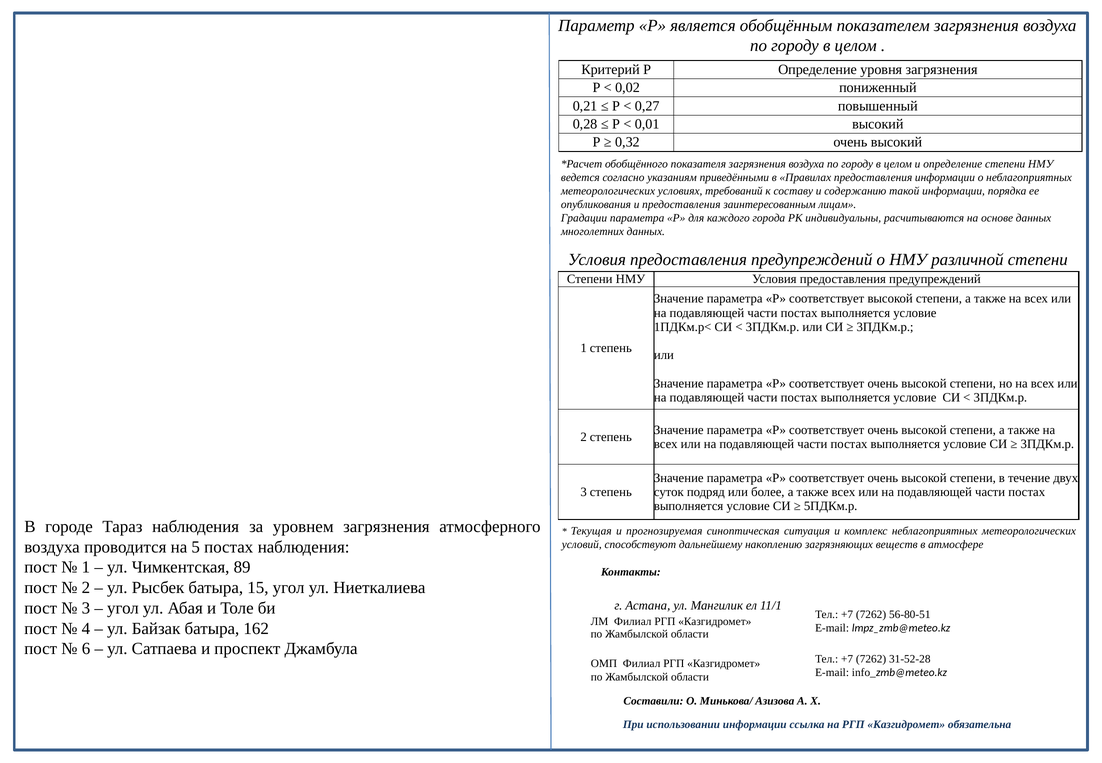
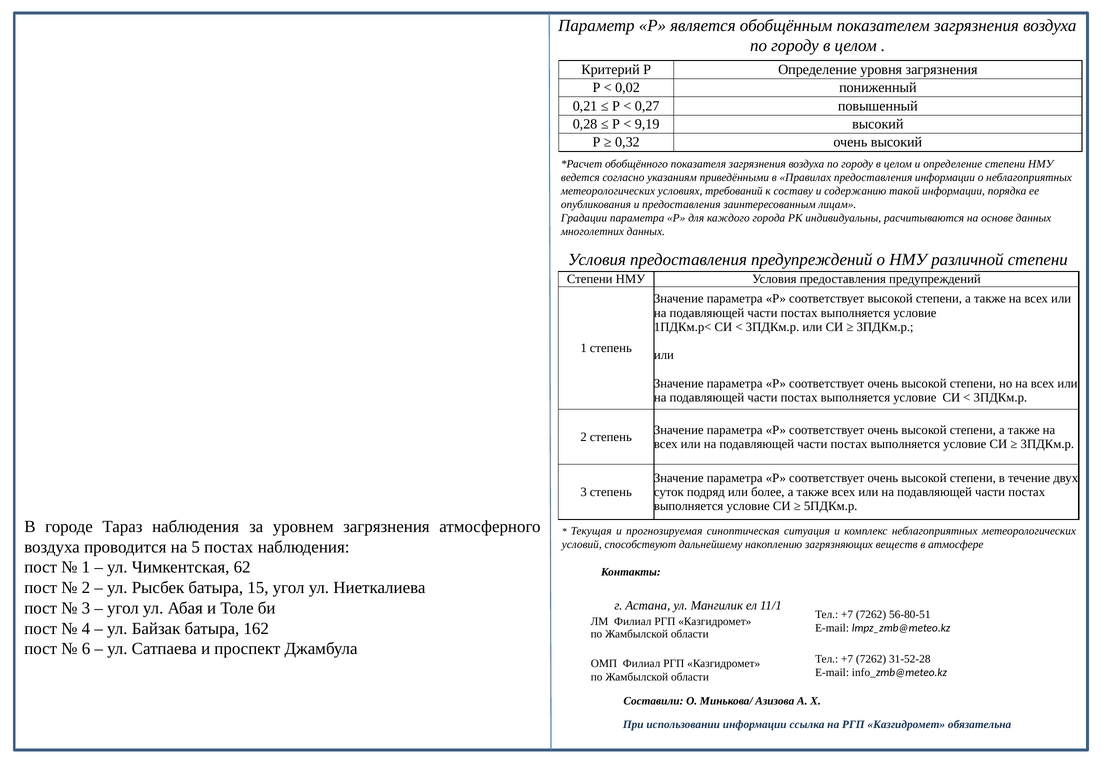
0,01: 0,01 -> 9,19
89: 89 -> 62
